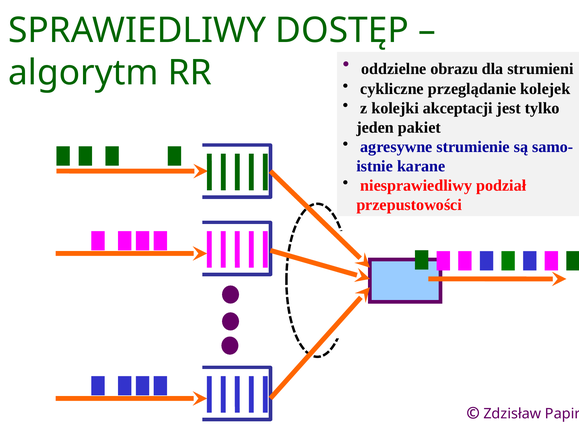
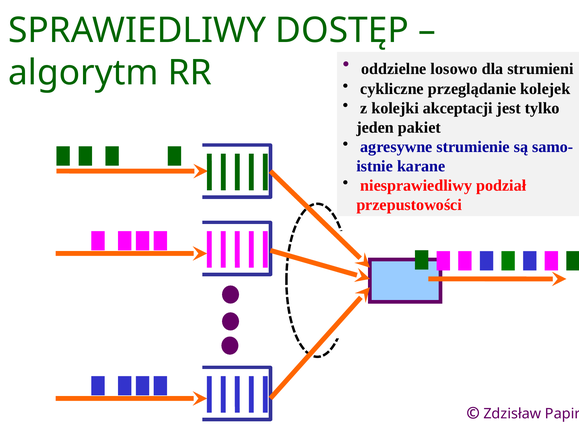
obrazu: obrazu -> losowo
